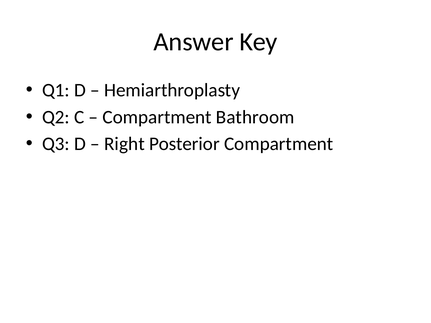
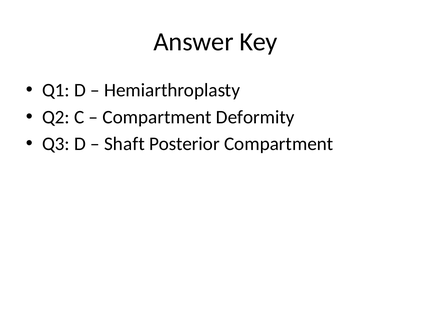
Bathroom: Bathroom -> Deformity
Right: Right -> Shaft
